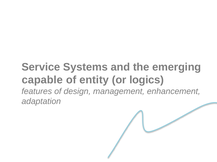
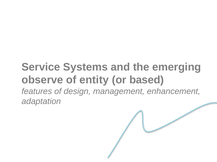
capable: capable -> observe
logics: logics -> based
